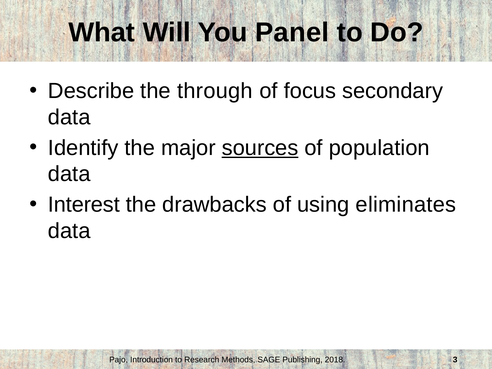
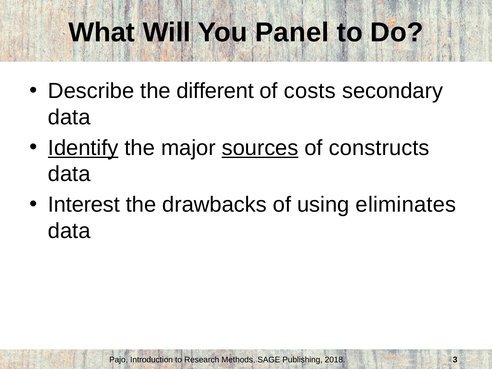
through: through -> different
focus: focus -> costs
Identify underline: none -> present
population: population -> constructs
